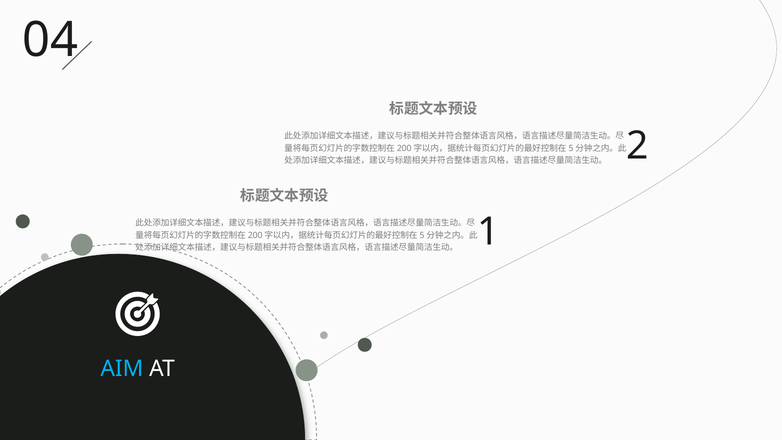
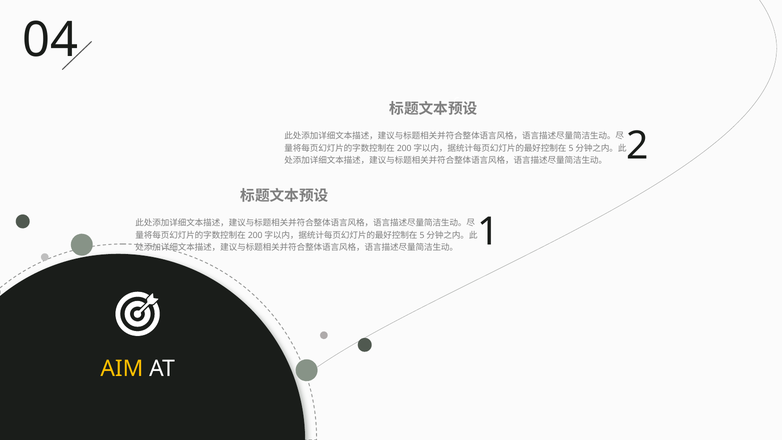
AIM colour: light blue -> yellow
